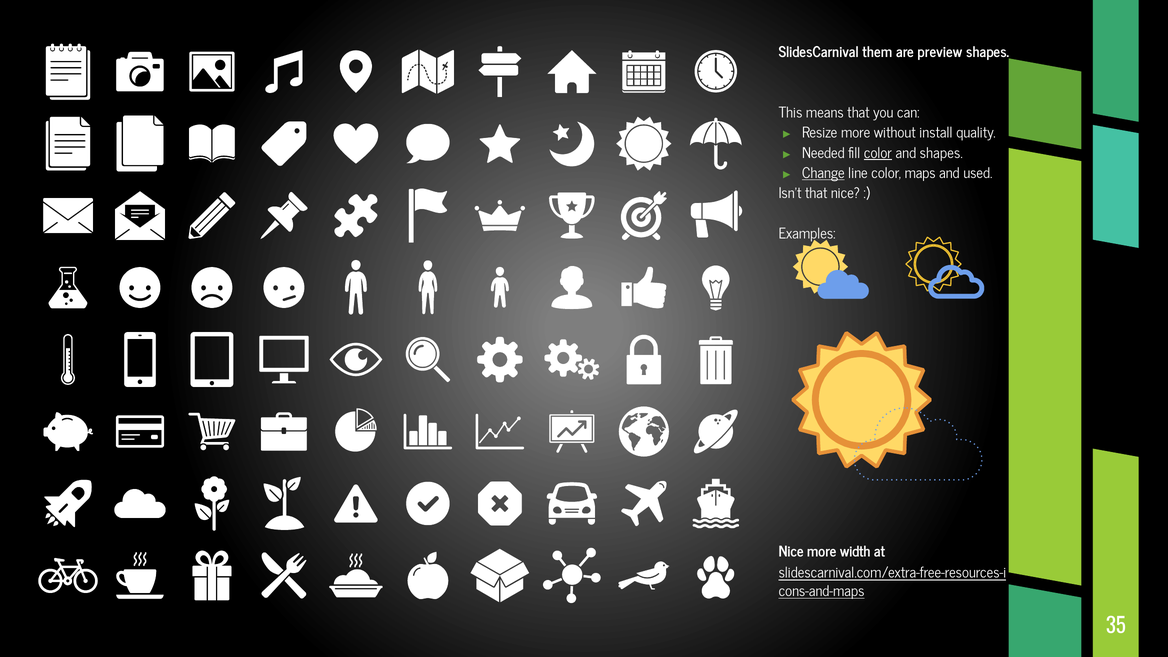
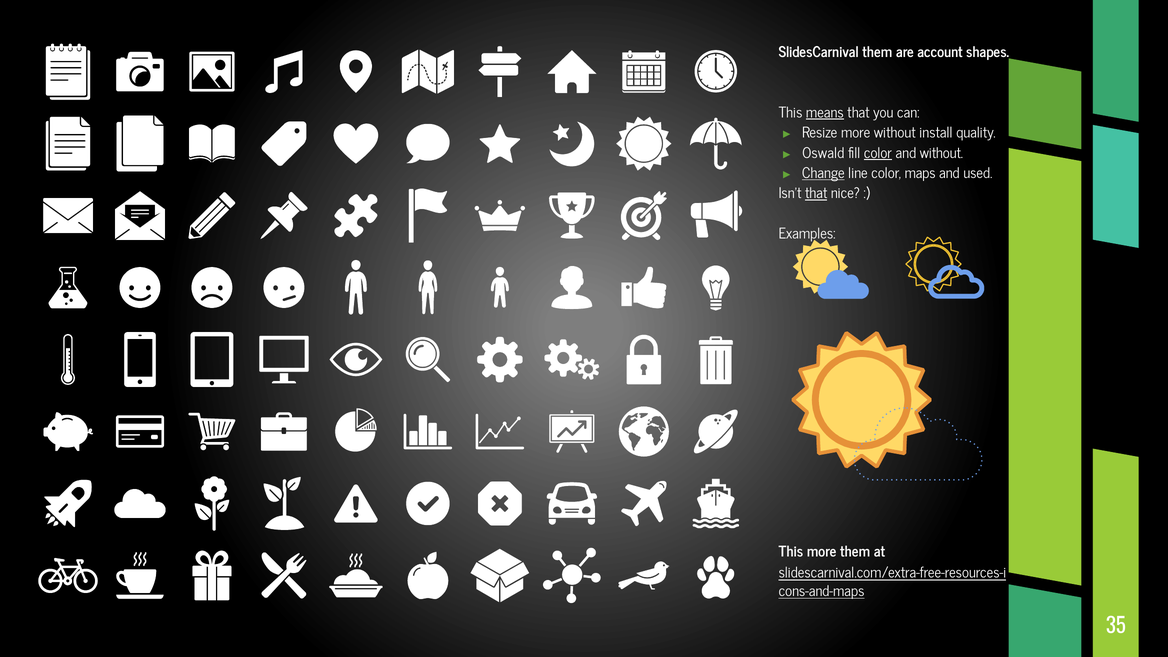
preview: preview -> account
means underline: none -> present
Needed: Needed -> Oswald
and shapes: shapes -> without
that at (816, 194) underline: none -> present
Nice at (791, 552): Nice -> This
more width: width -> them
